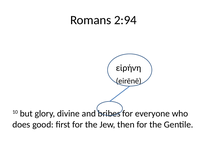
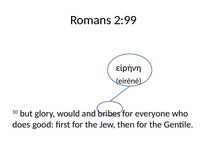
2:94: 2:94 -> 2:99
divine: divine -> would
